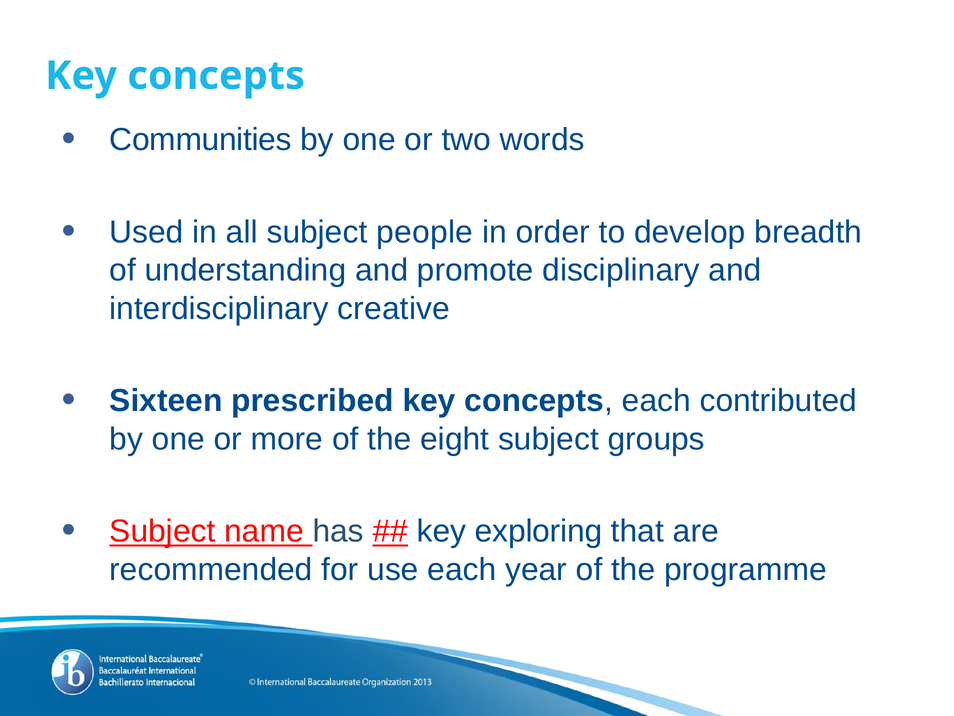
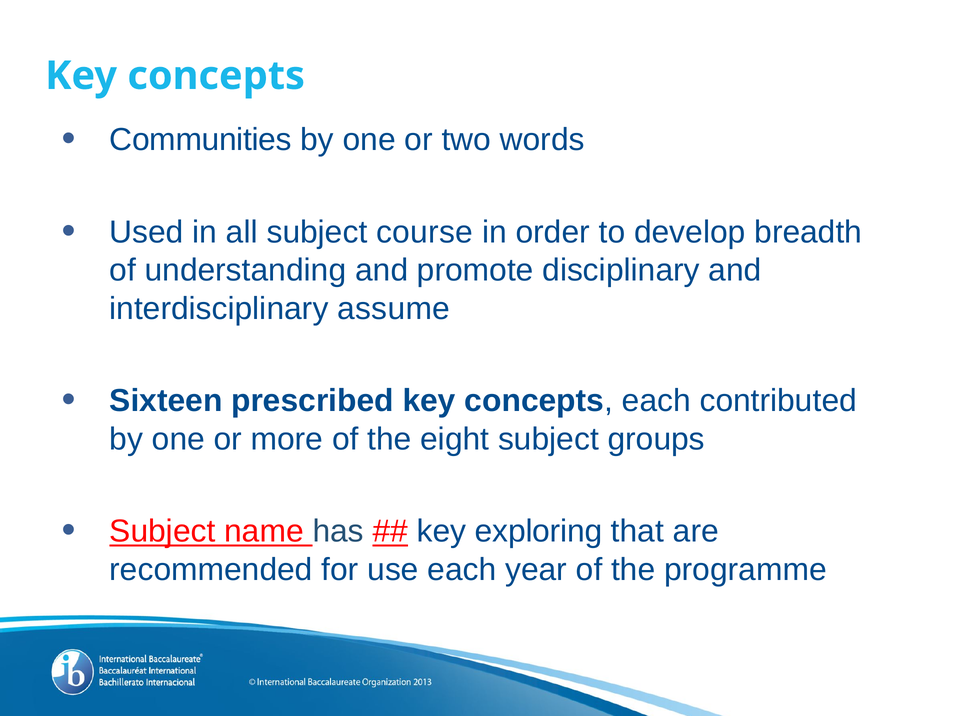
people: people -> course
creative: creative -> assume
